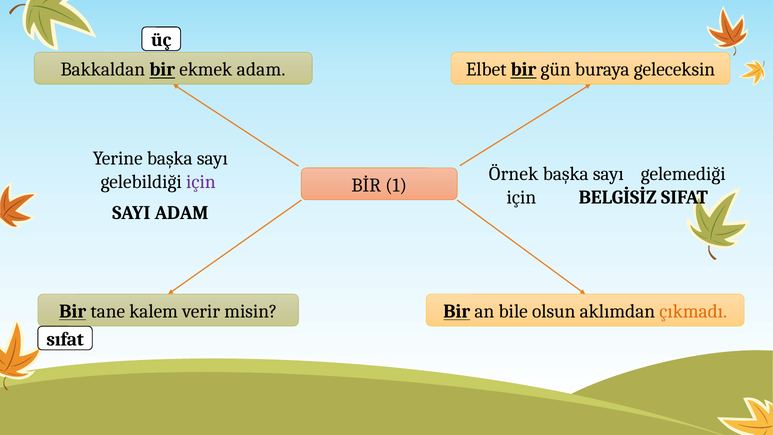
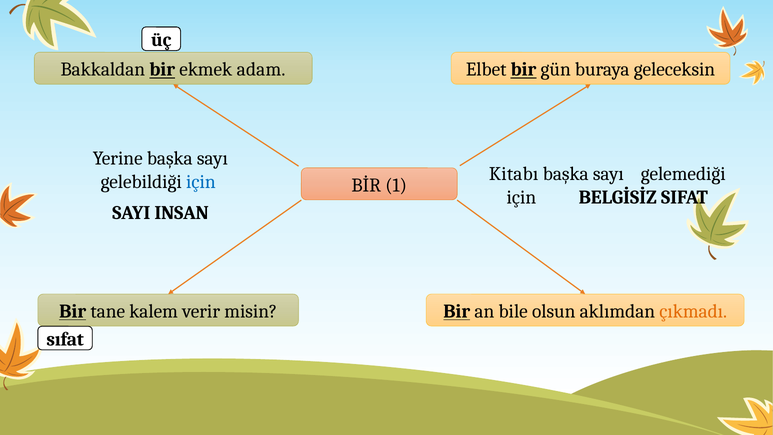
Örnek: Örnek -> Kitabı
için at (201, 182) colour: purple -> blue
SAYI ADAM: ADAM -> INSAN
